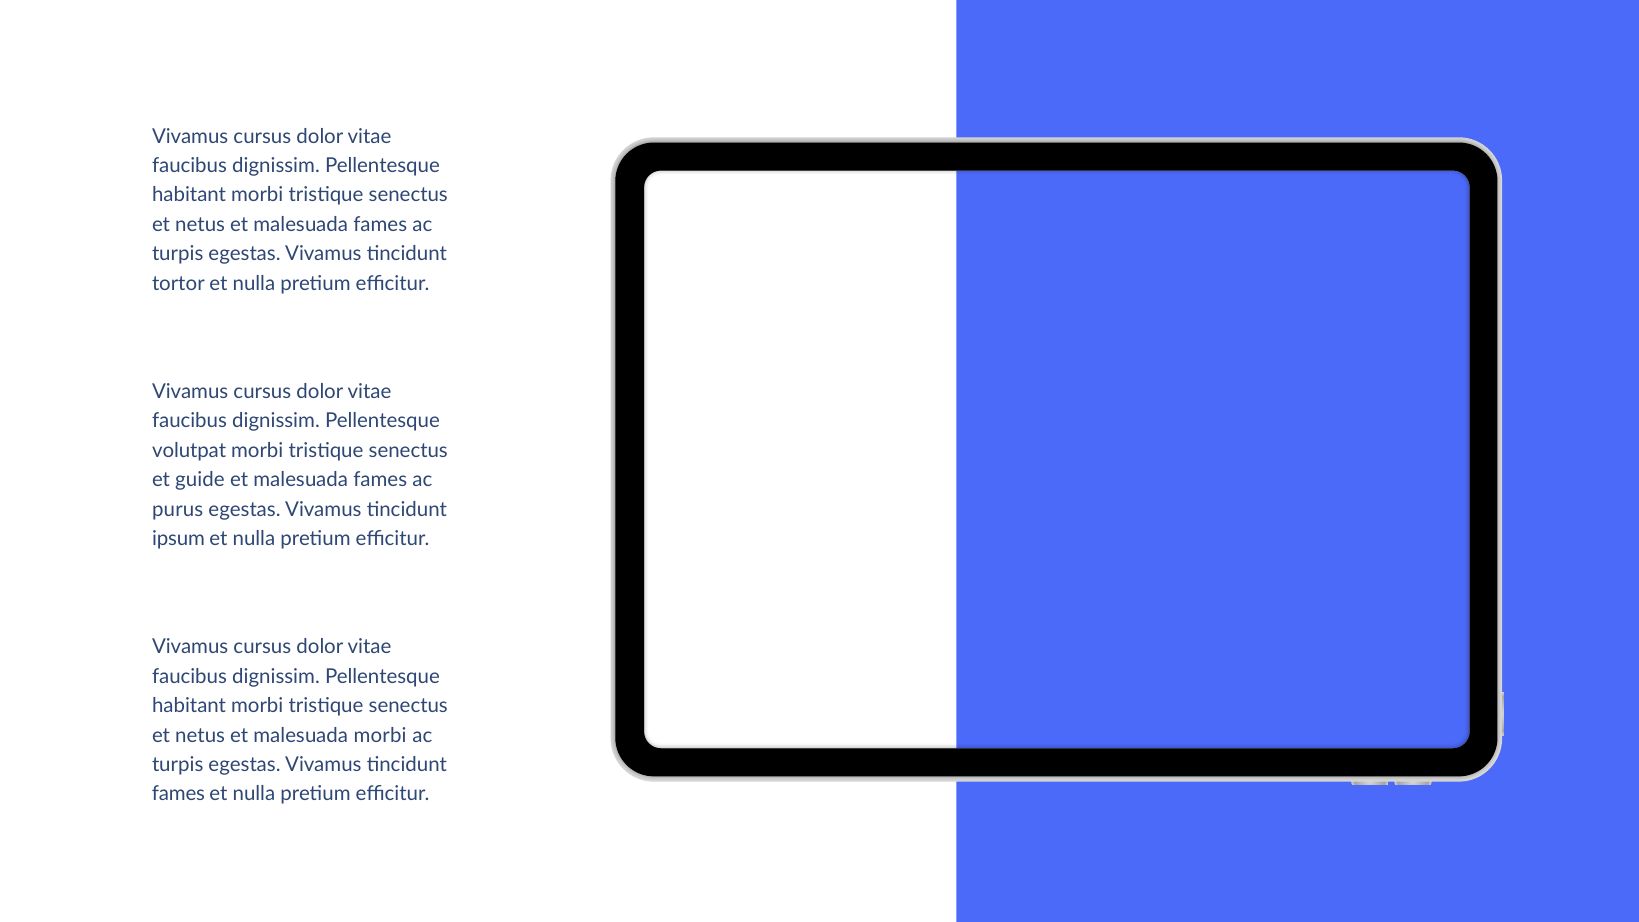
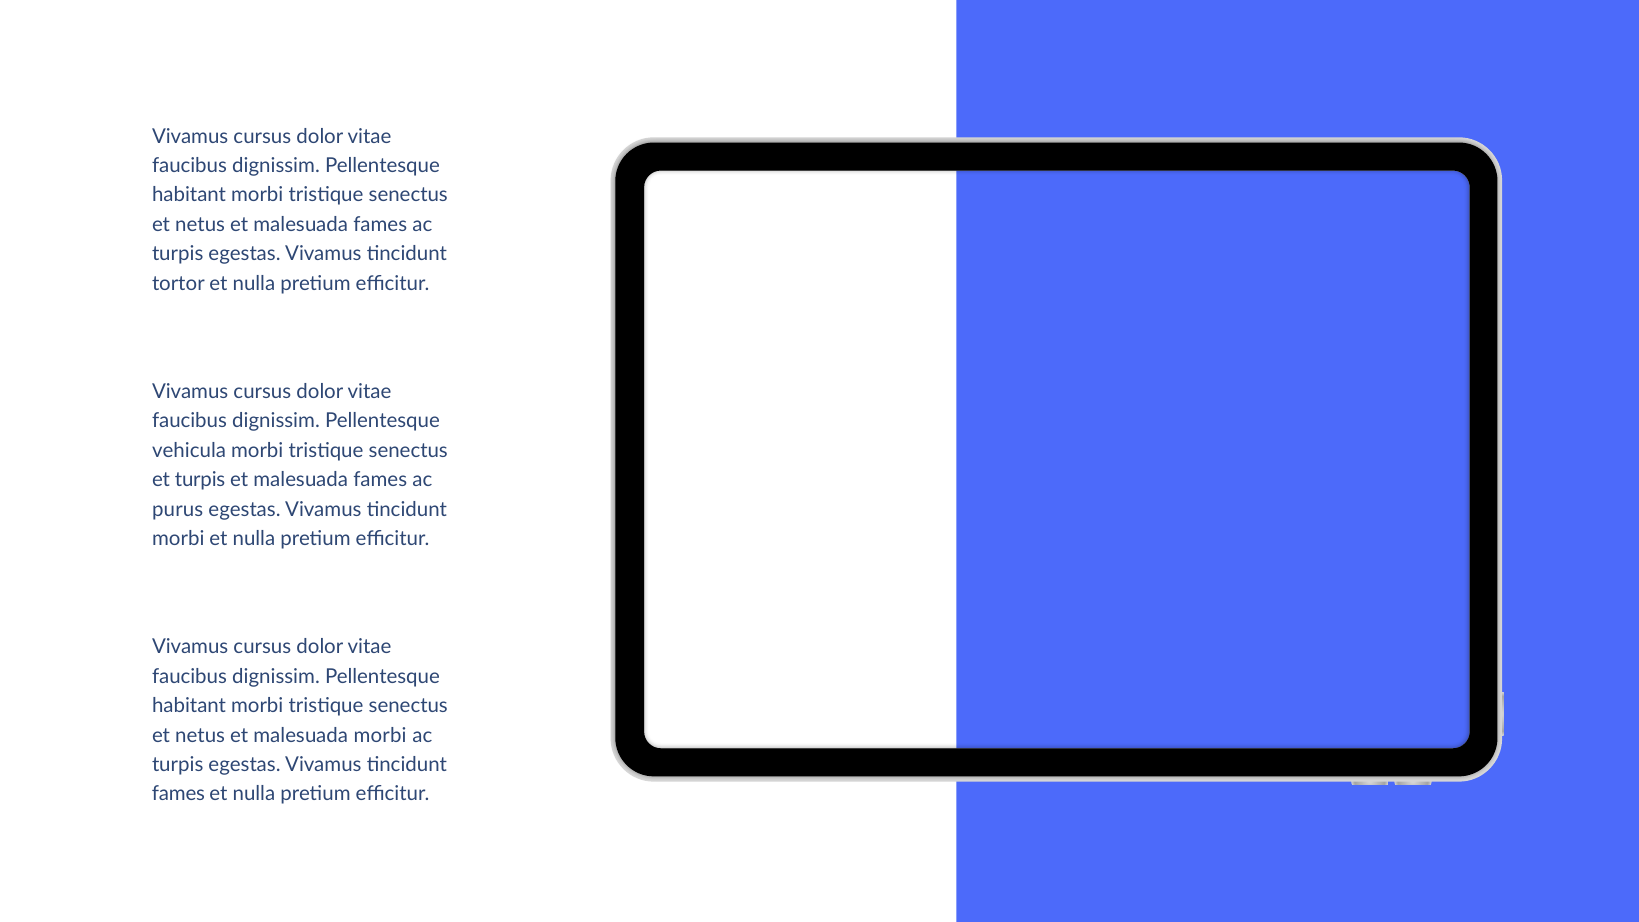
volutpat: volutpat -> vehicula
et guide: guide -> turpis
ipsum at (178, 539): ipsum -> morbi
